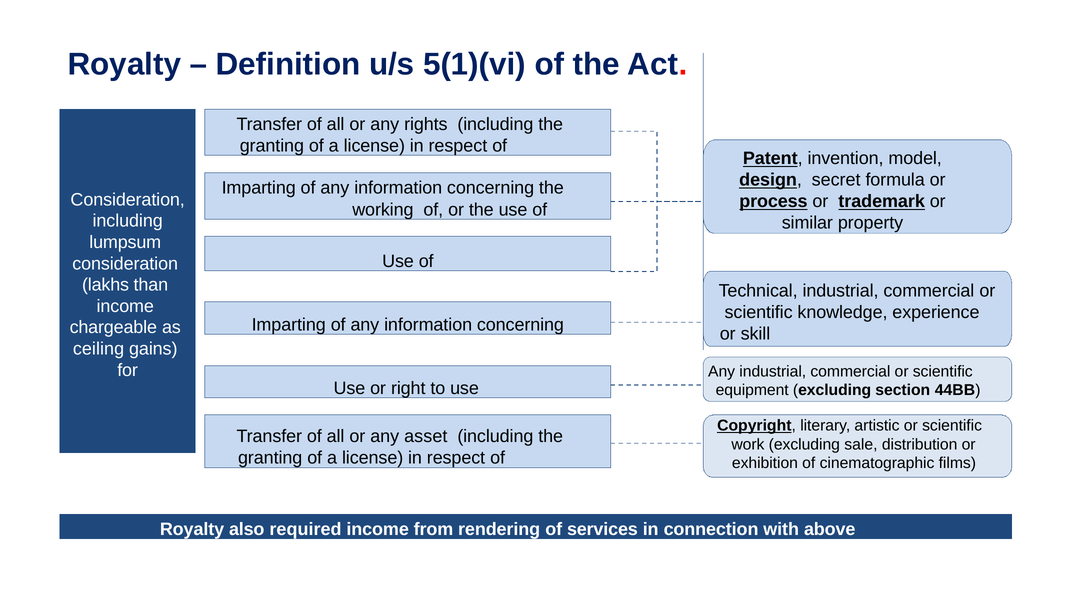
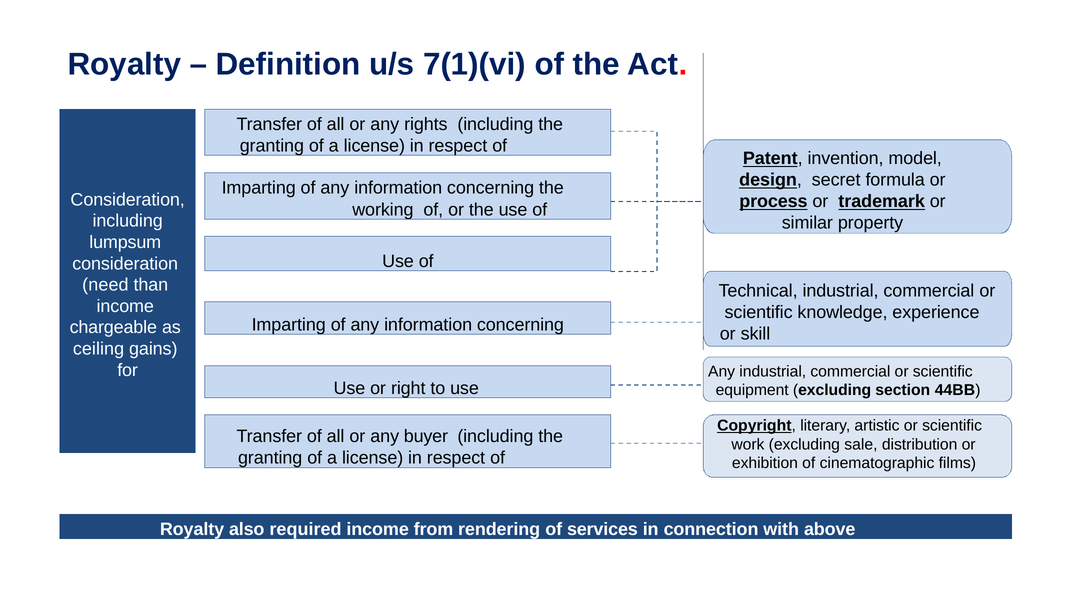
5(1)(vi: 5(1)(vi -> 7(1)(vi
lakhs: lakhs -> need
asset: asset -> buyer
